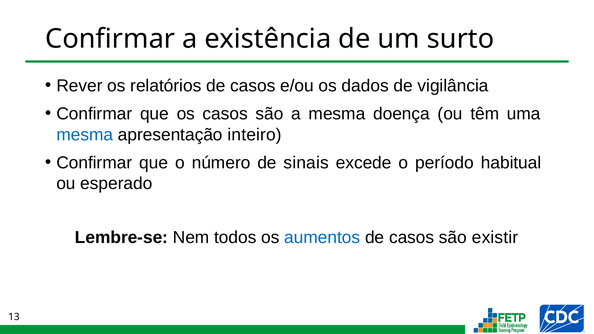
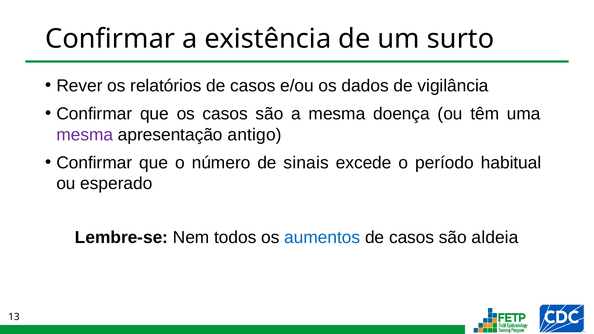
mesma at (85, 135) colour: blue -> purple
inteiro: inteiro -> antigo
existir: existir -> aldeia
